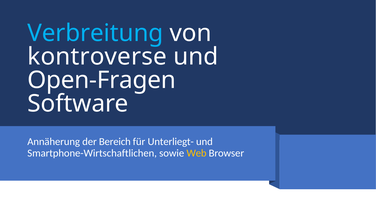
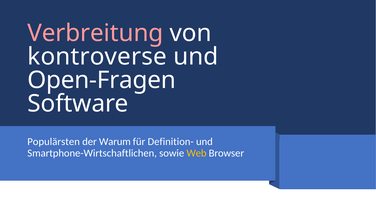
Verbreitung colour: light blue -> pink
Annäherung: Annäherung -> Populärsten
Bereich: Bereich -> Warum
Unterliegt-: Unterliegt- -> Definition-
